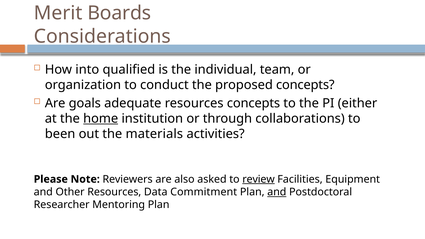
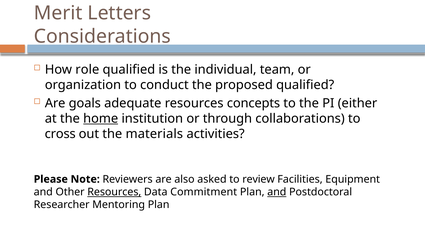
Boards: Boards -> Letters
into: into -> role
proposed concepts: concepts -> qualified
been: been -> cross
review underline: present -> none
Resources at (114, 192) underline: none -> present
